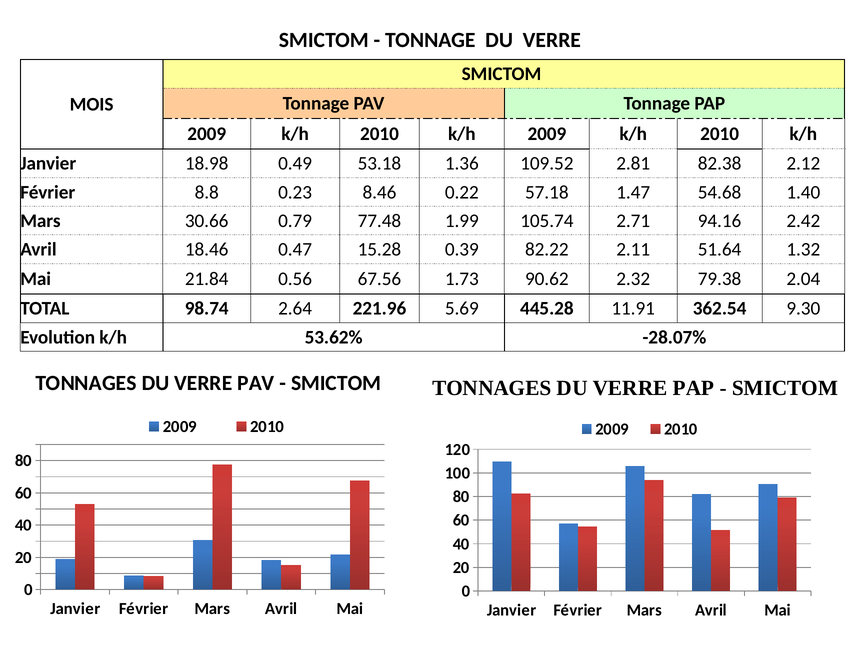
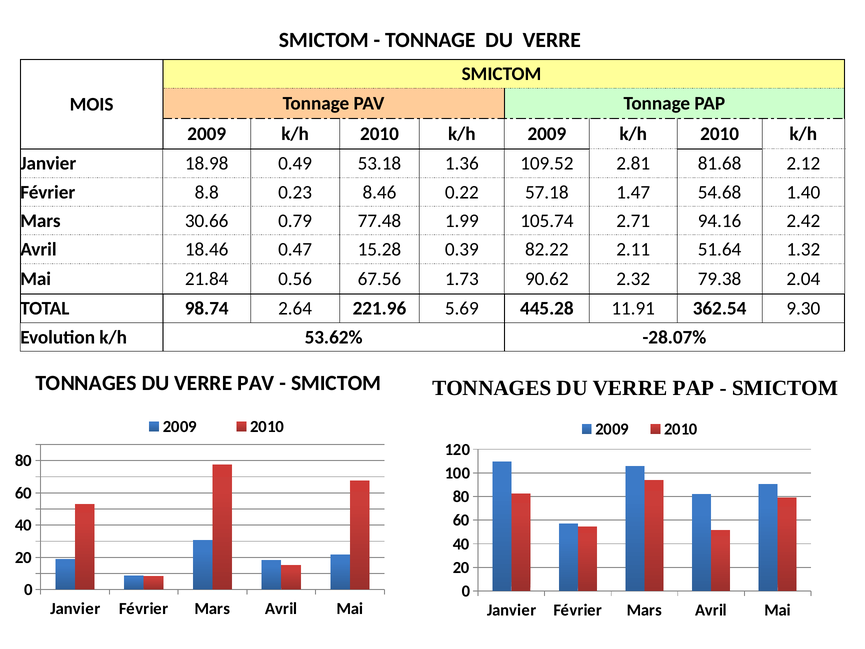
82.38: 82.38 -> 81.68
